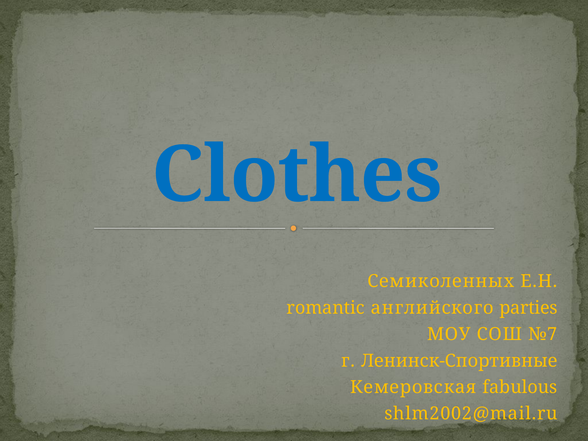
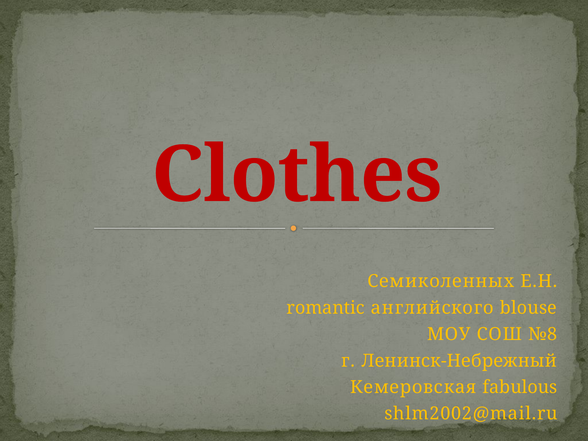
Clothes colour: blue -> red
parties: parties -> blouse
№7: №7 -> №8
Ленинск-Спортивные: Ленинск-Спортивные -> Ленинск-Небрежный
